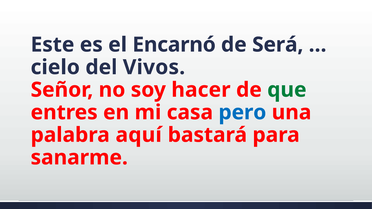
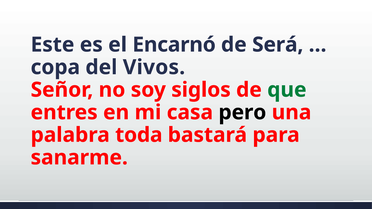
cielo: cielo -> copa
hacer: hacer -> siglos
pero colour: blue -> black
aquí: aquí -> toda
